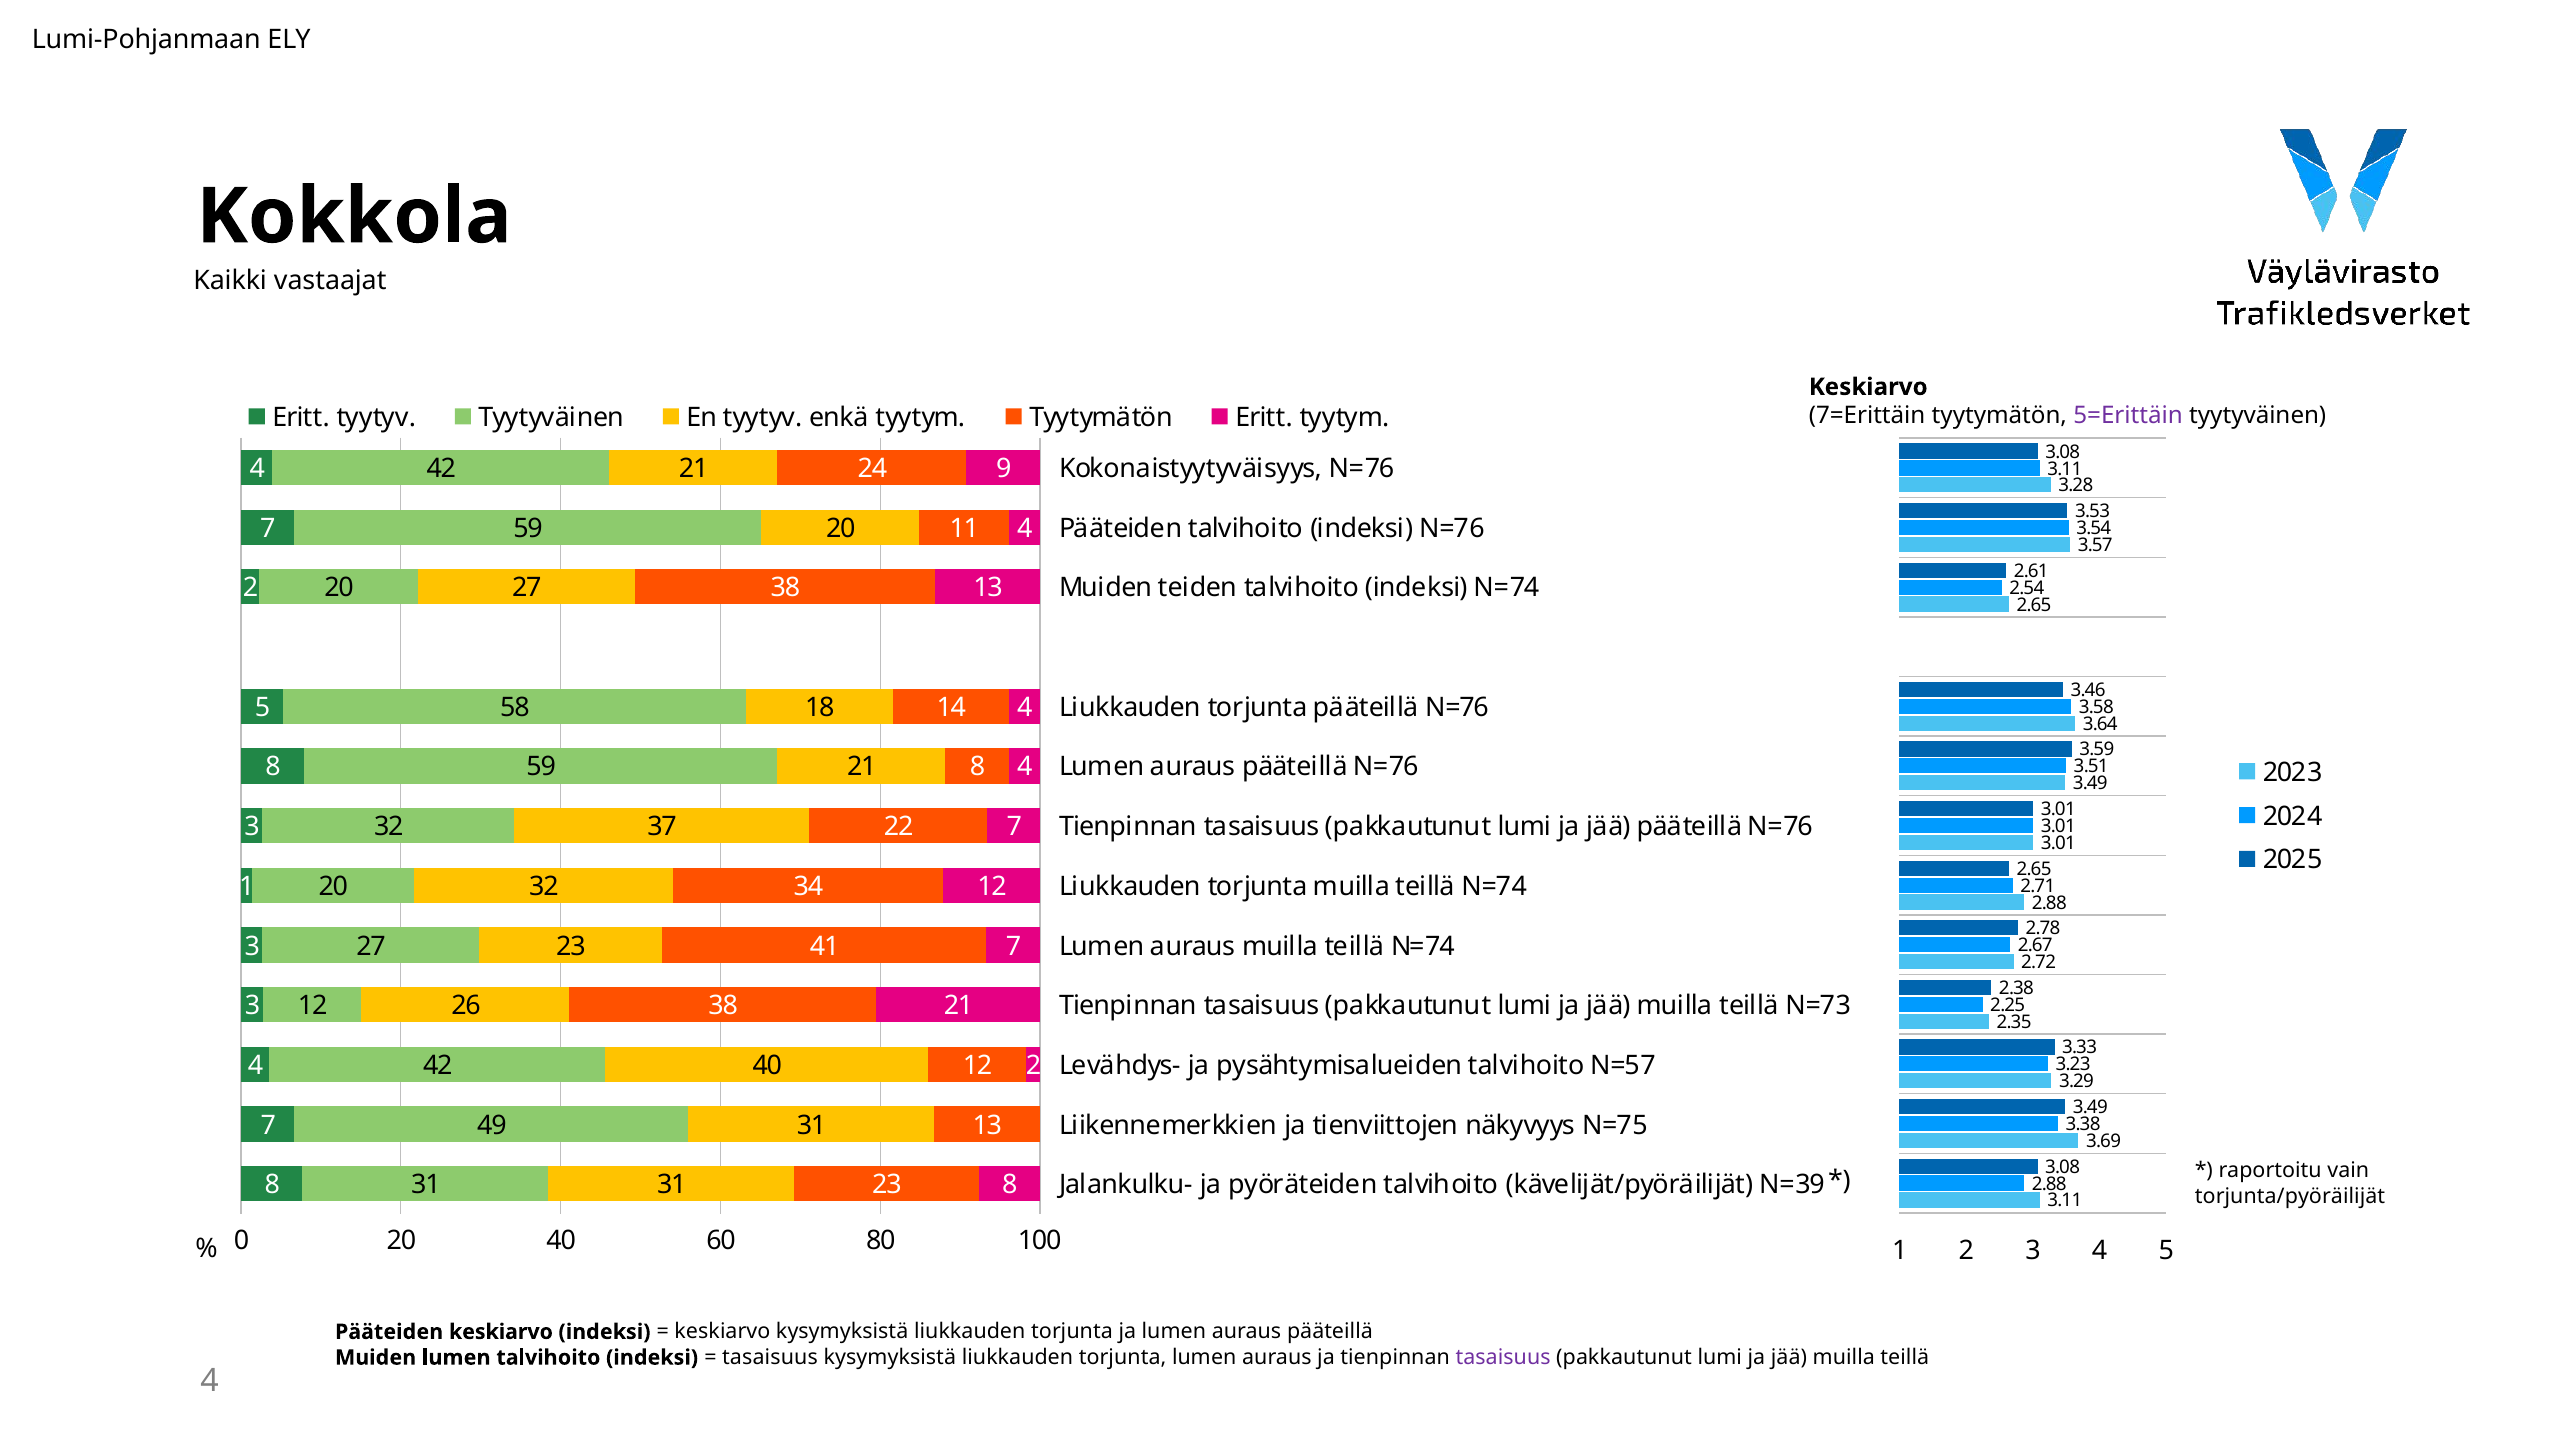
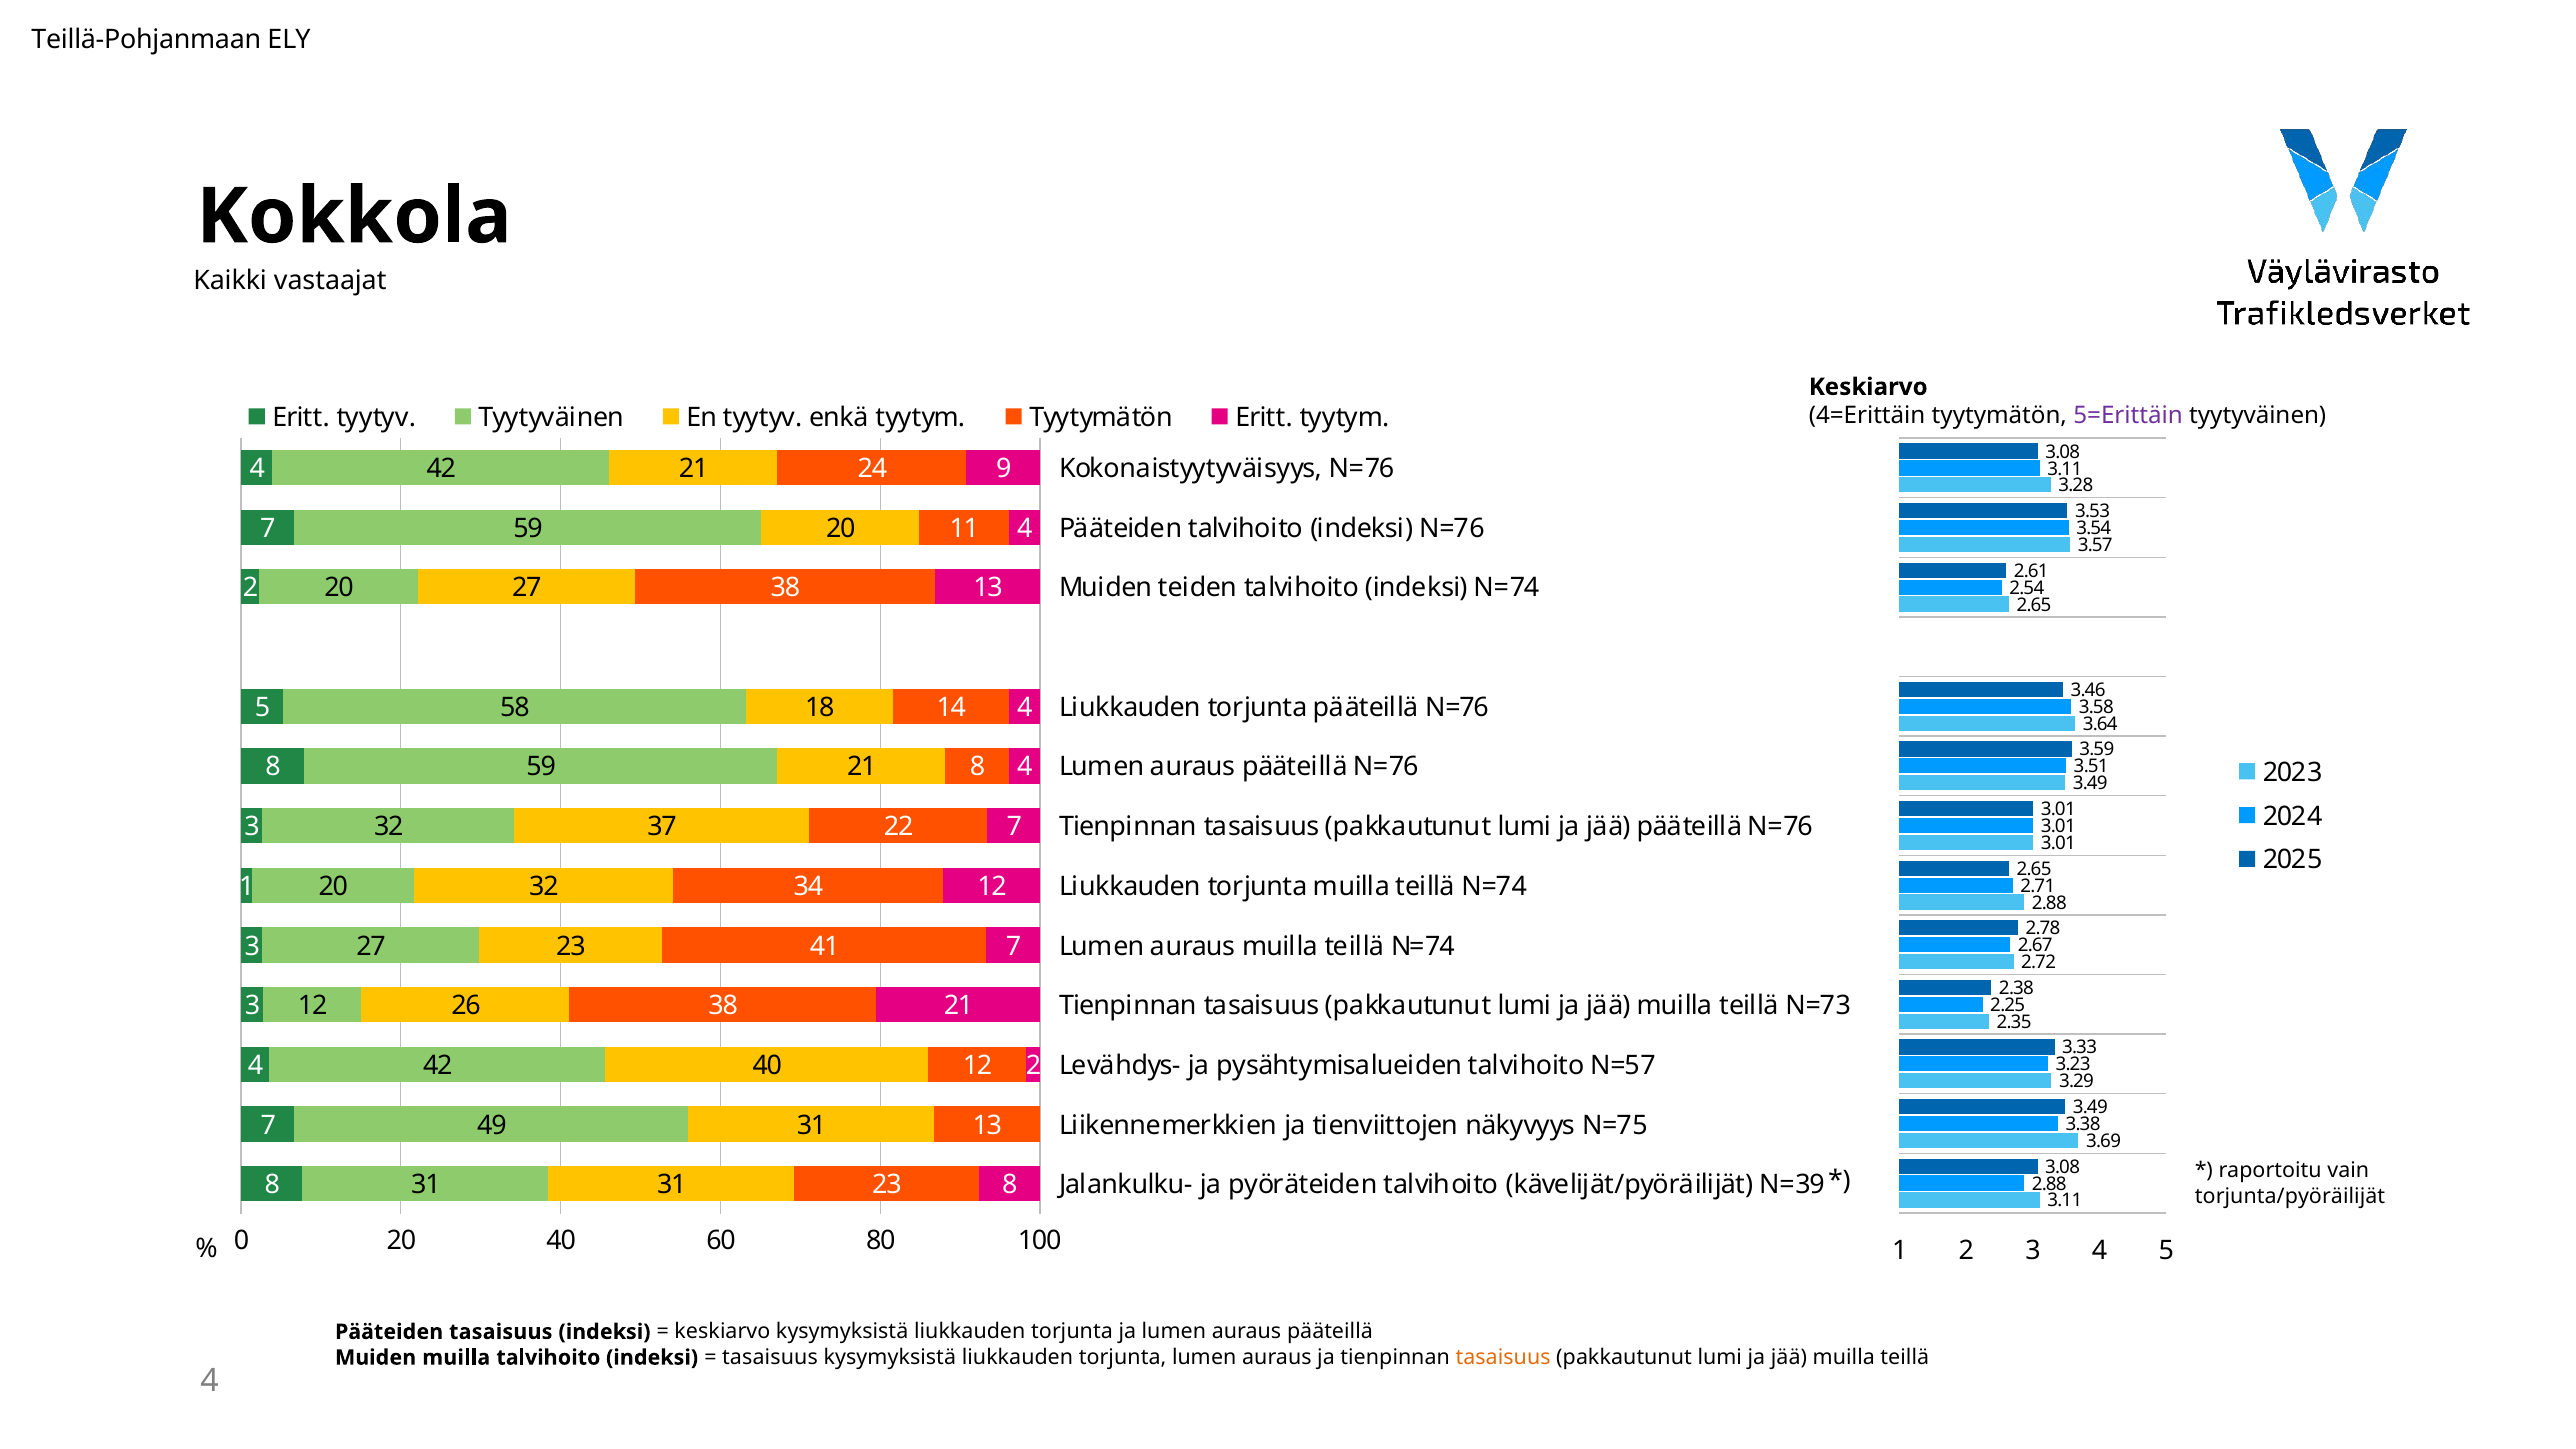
Lumi-Pohjanmaan: Lumi-Pohjanmaan -> Teillä-Pohjanmaan
7=Erittäin: 7=Erittäin -> 4=Erittäin
Pääteiden keskiarvo: keskiarvo -> tasaisuus
Muiden lumen: lumen -> muilla
tasaisuus at (1503, 1358) colour: purple -> orange
